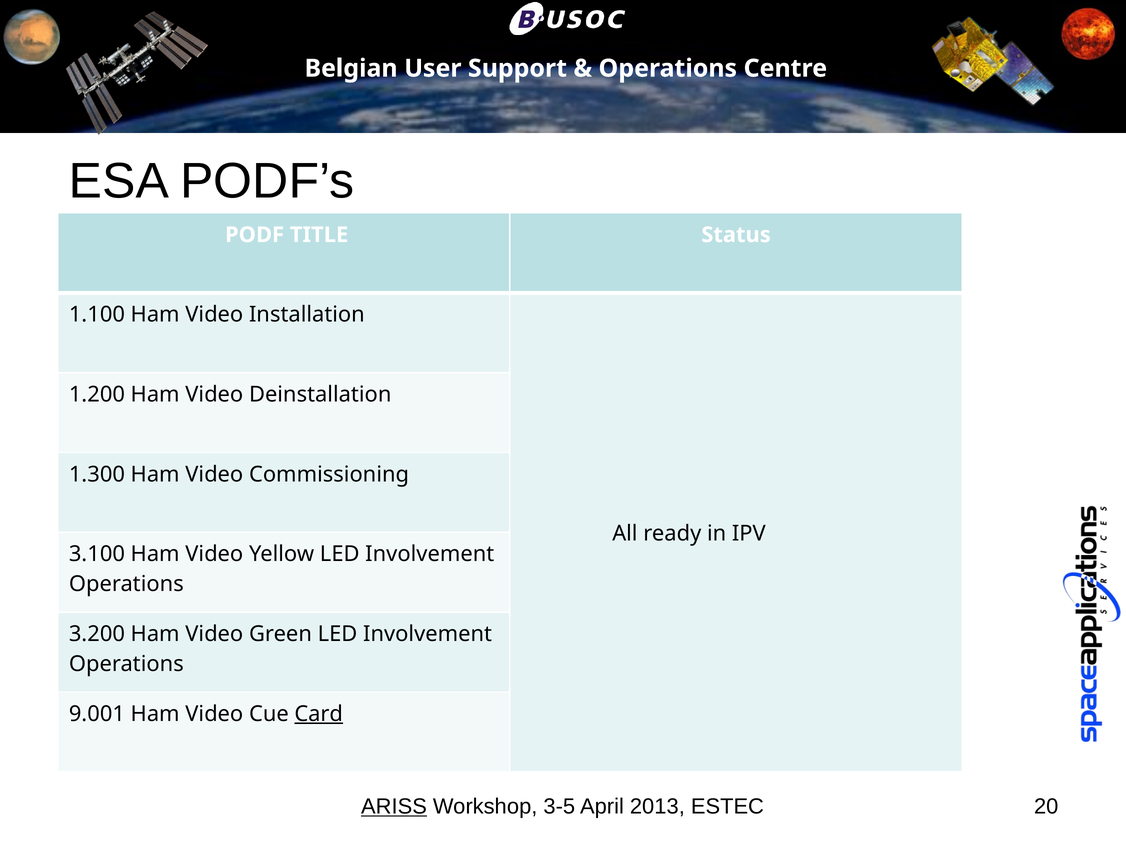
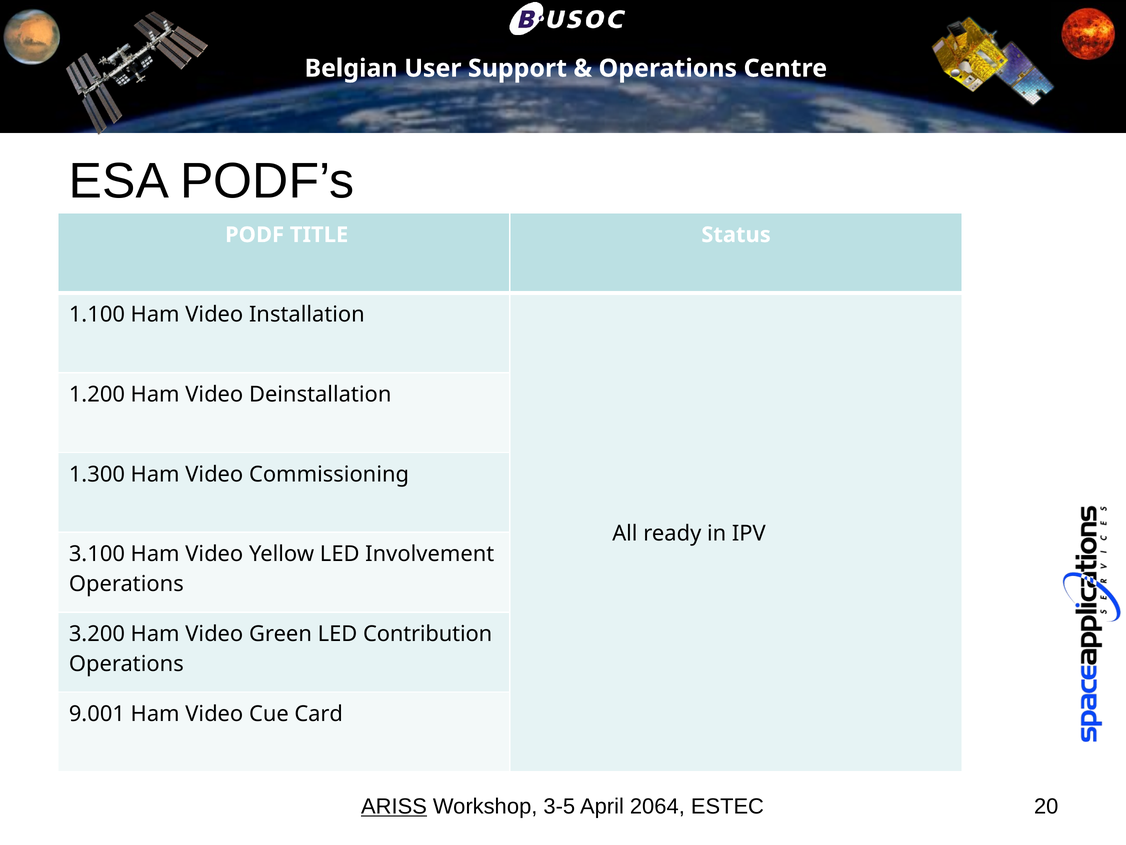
Green LED Involvement: Involvement -> Contribution
Card underline: present -> none
2013: 2013 -> 2064
